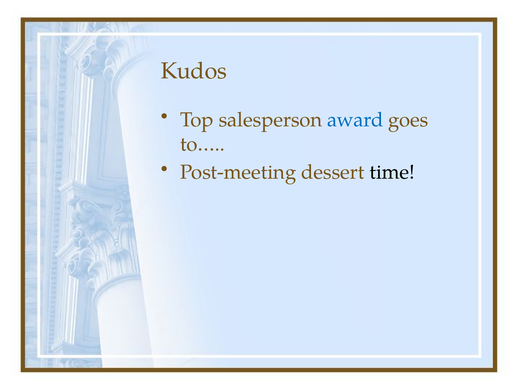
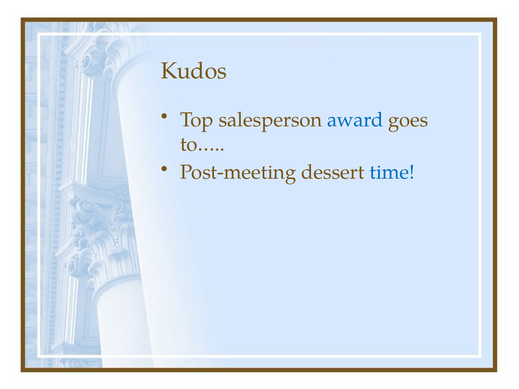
time colour: black -> blue
